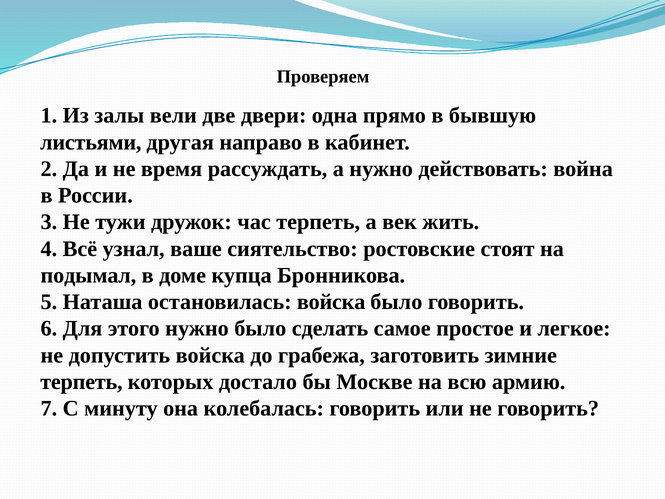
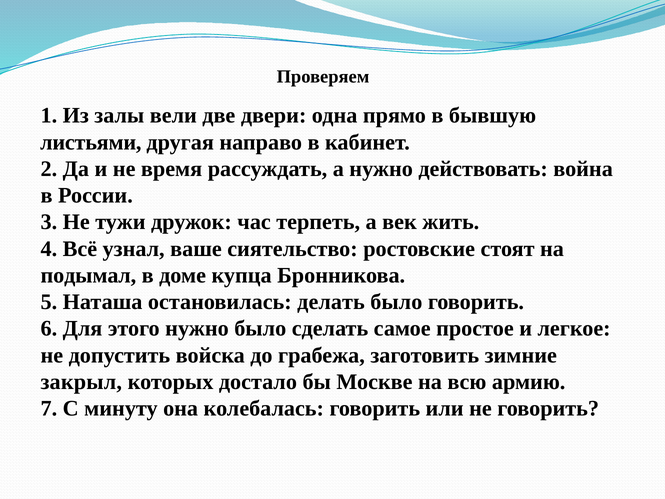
остановилась войска: войска -> делать
терпеть at (81, 382): терпеть -> закрыл
